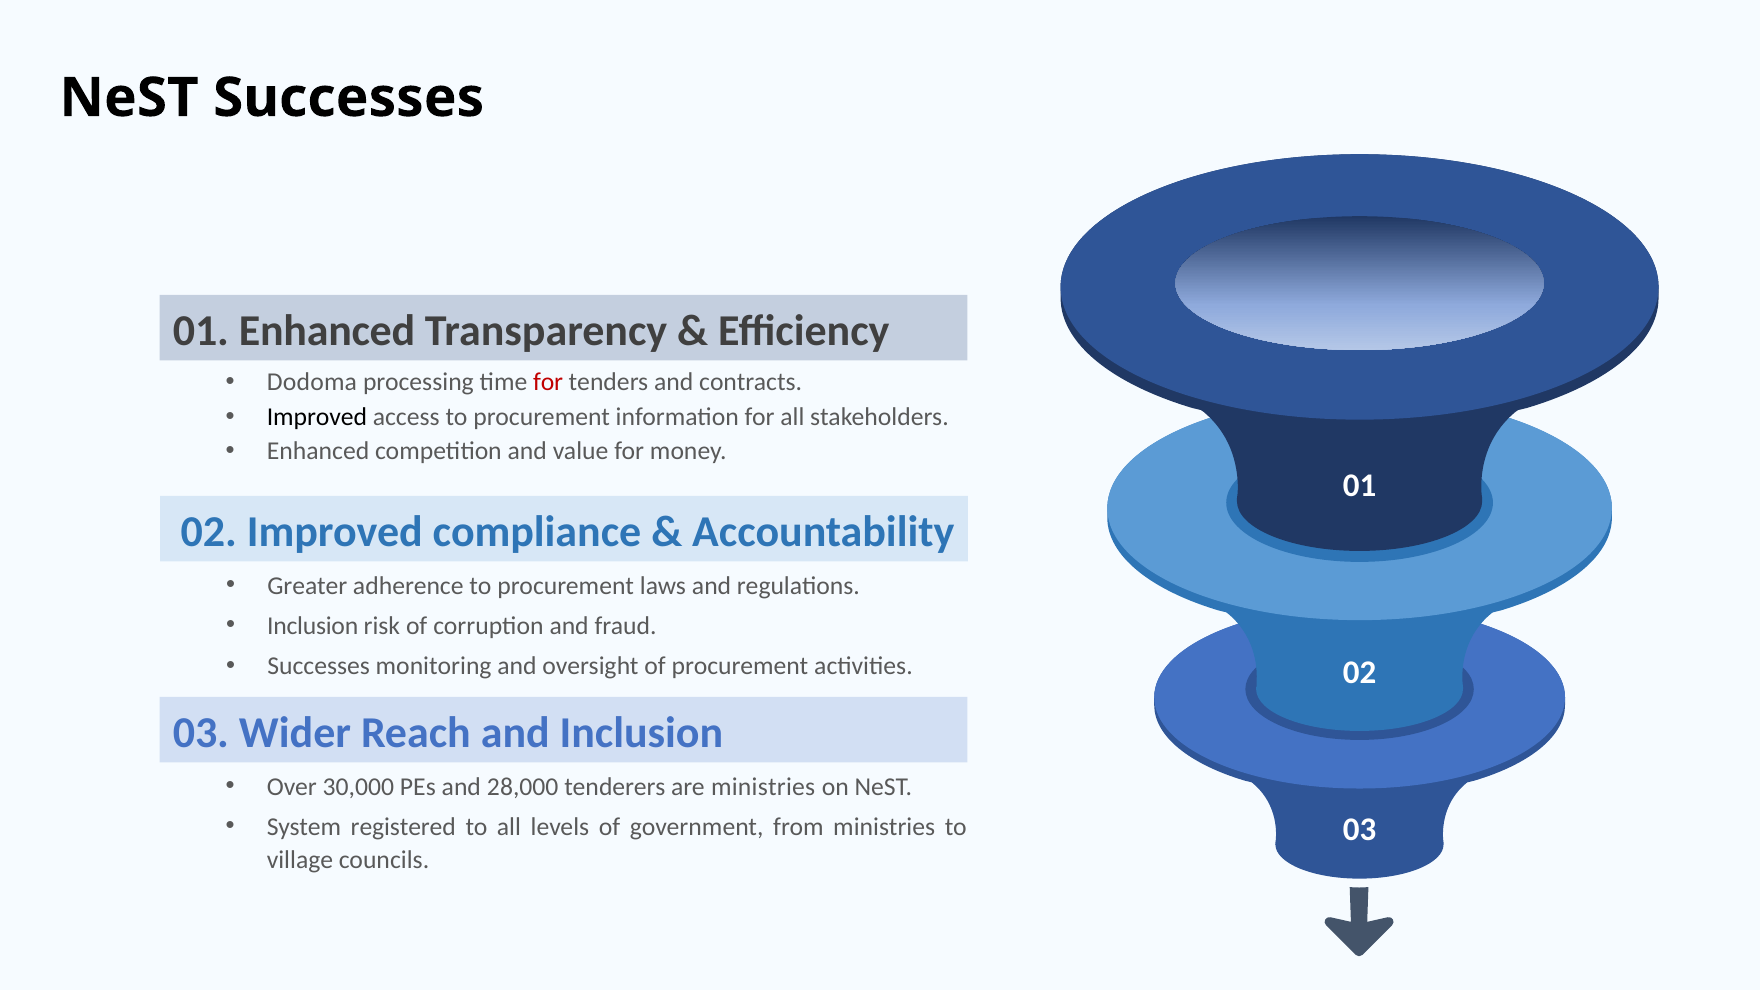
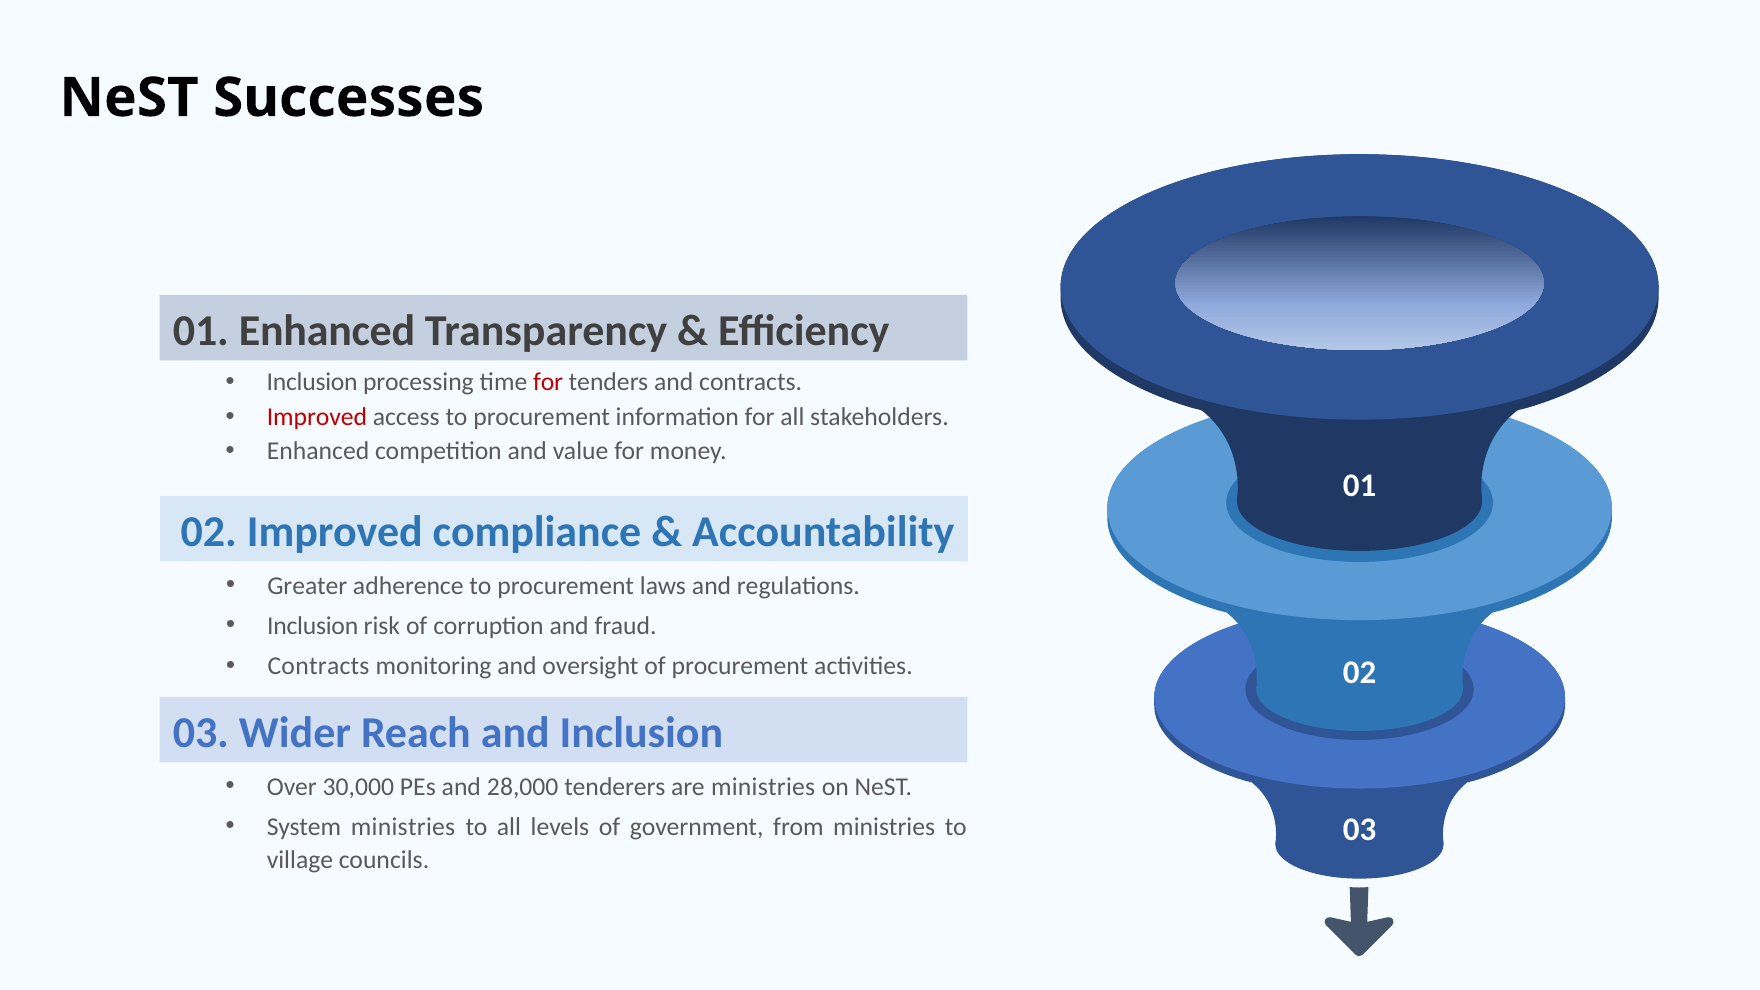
Dodoma at (312, 382): Dodoma -> Inclusion
Improved at (317, 417) colour: black -> red
Successes at (319, 666): Successes -> Contracts
System registered: registered -> ministries
